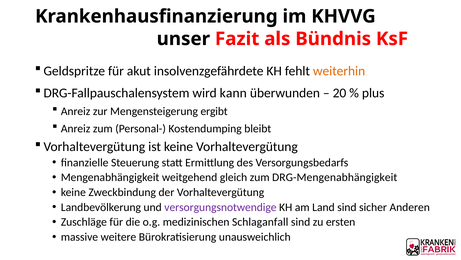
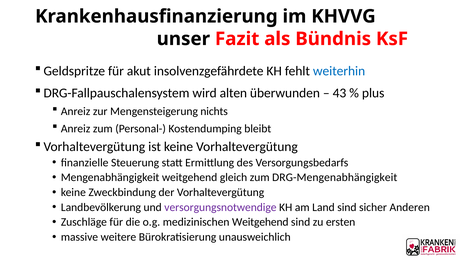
weiterhin colour: orange -> blue
kann: kann -> alten
20: 20 -> 43
ergibt: ergibt -> nichts
medizinischen Schlaganfall: Schlaganfall -> Weitgehend
